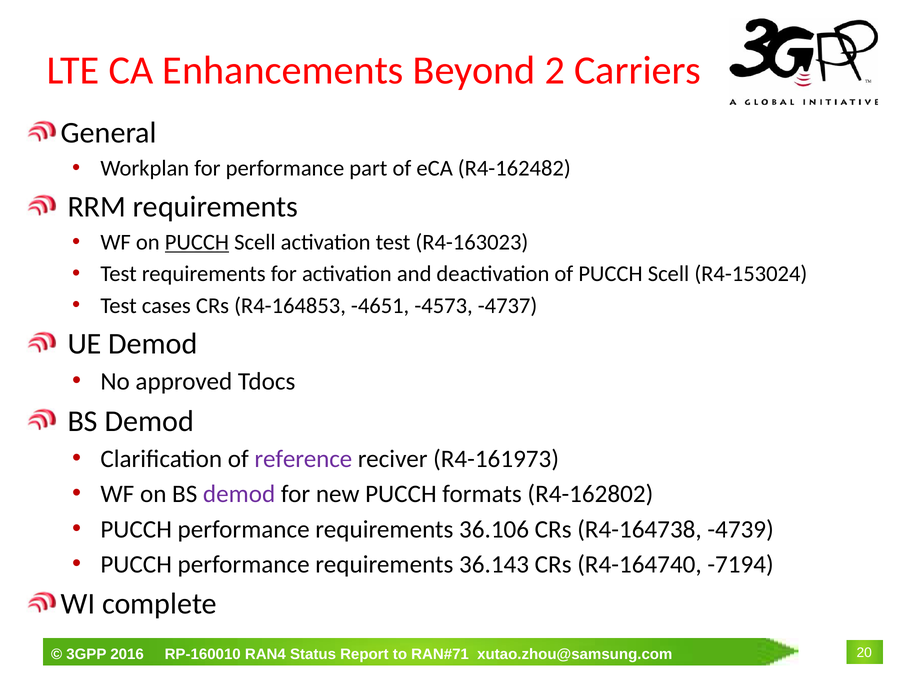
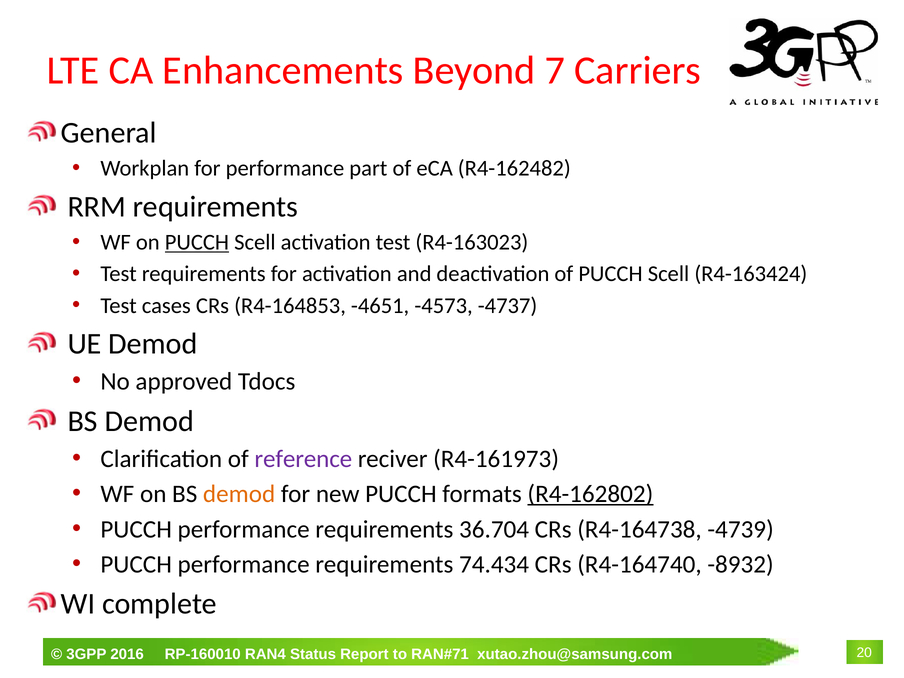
2: 2 -> 7
R4-153024: R4-153024 -> R4-163424
demod at (239, 494) colour: purple -> orange
R4-162802 underline: none -> present
36.106: 36.106 -> 36.704
36.143: 36.143 -> 74.434
-7194: -7194 -> -8932
